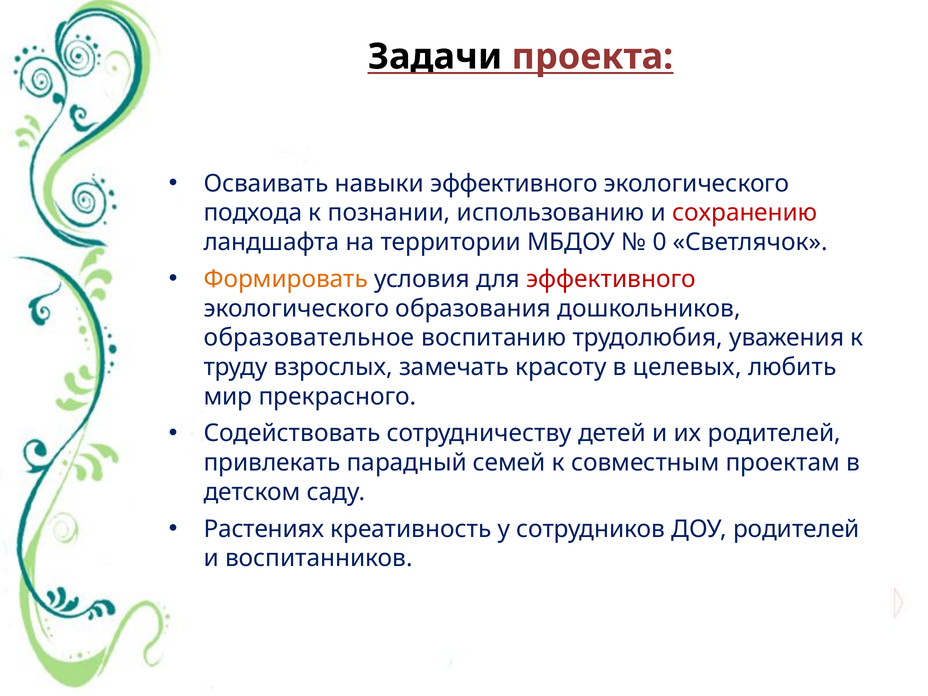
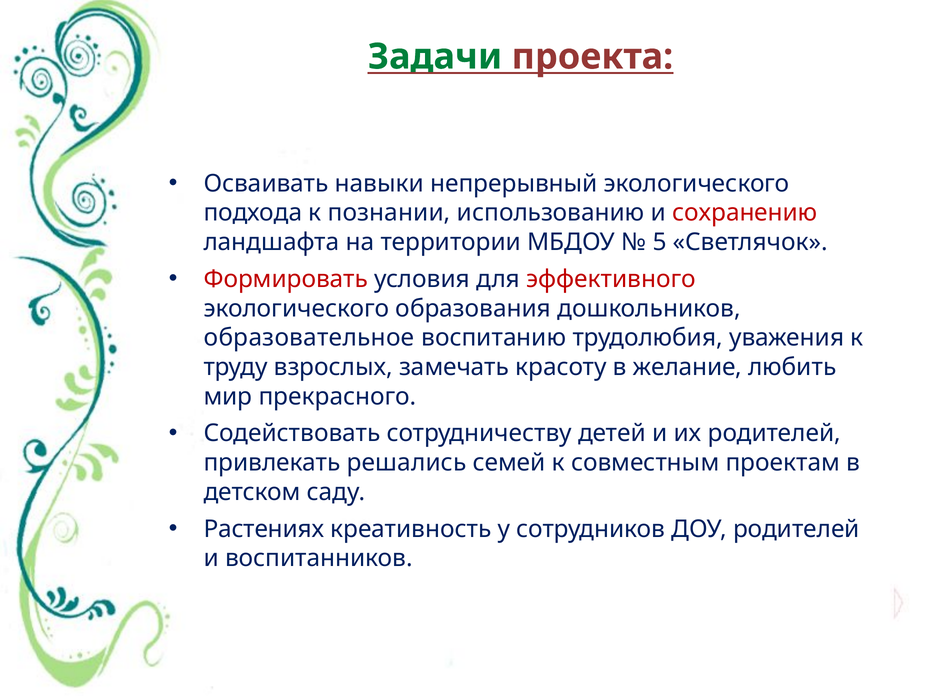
Задачи colour: black -> green
навыки эффективного: эффективного -> непрерывный
0: 0 -> 5
Формировать colour: orange -> red
целевых: целевых -> желание
парадный: парадный -> решались
